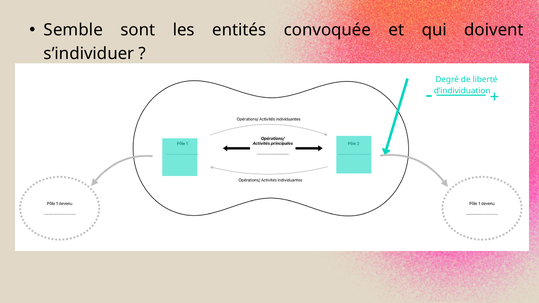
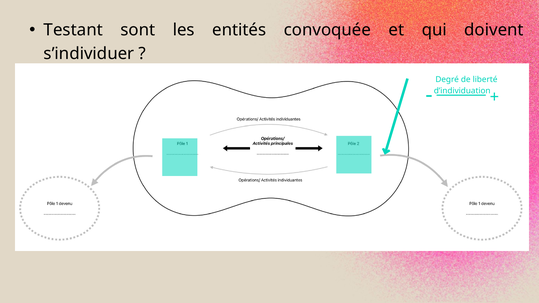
Semble: Semble -> Testant
